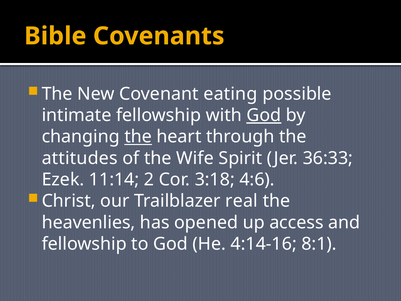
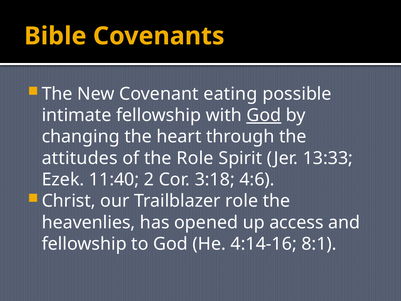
the at (138, 137) underline: present -> none
the Wife: Wife -> Role
36:33: 36:33 -> 13:33
11:14: 11:14 -> 11:40
Trailblazer real: real -> role
